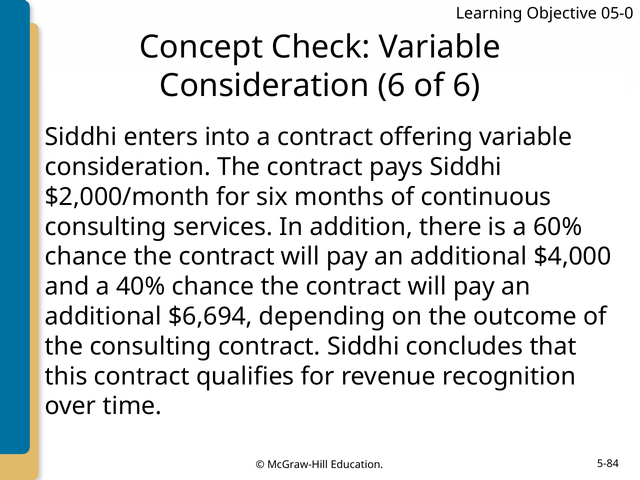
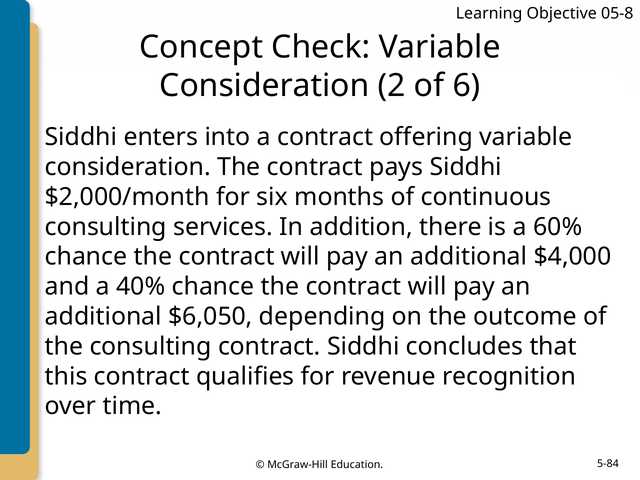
05-0: 05-0 -> 05-8
Consideration 6: 6 -> 2
$6,694: $6,694 -> $6,050
